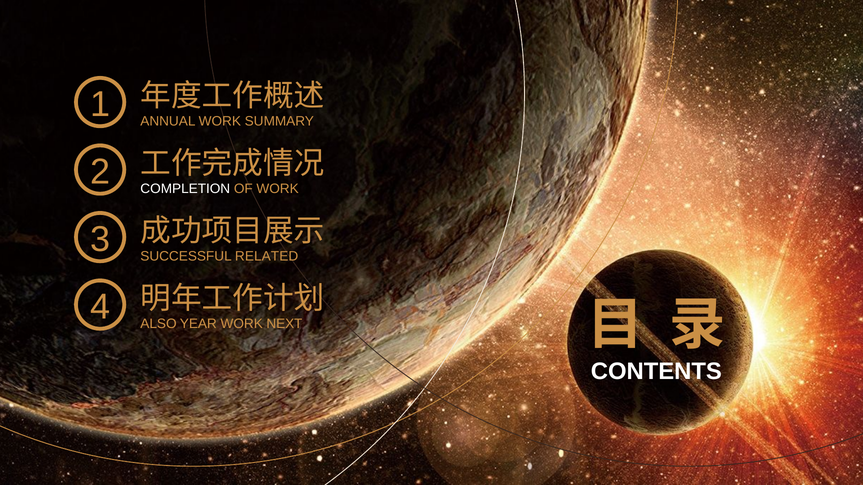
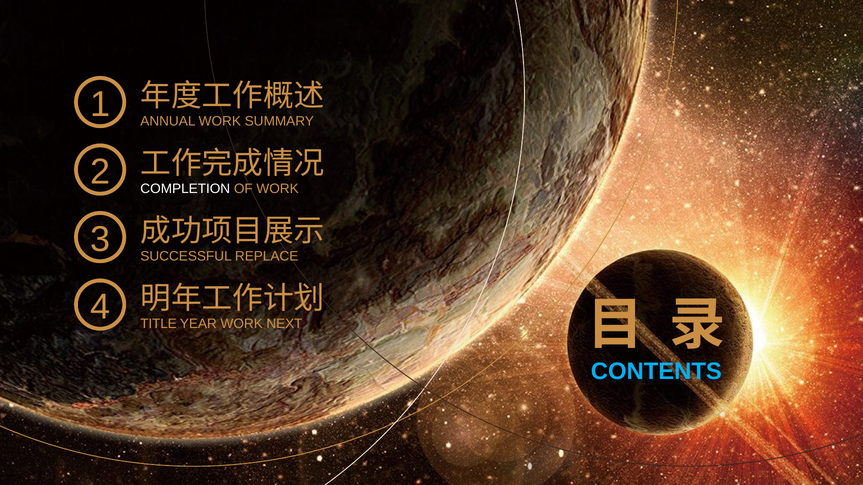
RELATED: RELATED -> REPLACE
ALSO: ALSO -> TITLE
CONTENTS colour: white -> light blue
